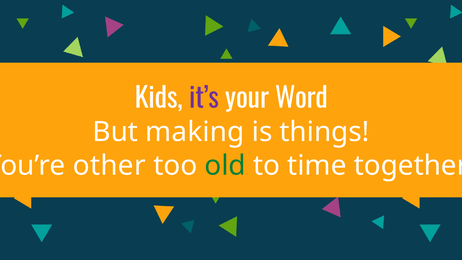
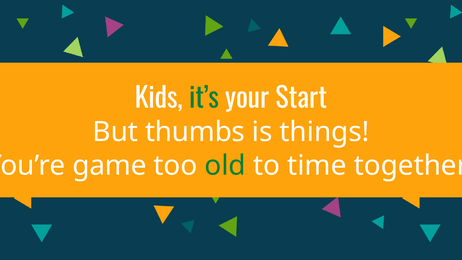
it’s colour: purple -> green
Word: Word -> Start
making: making -> thumbs
other: other -> game
